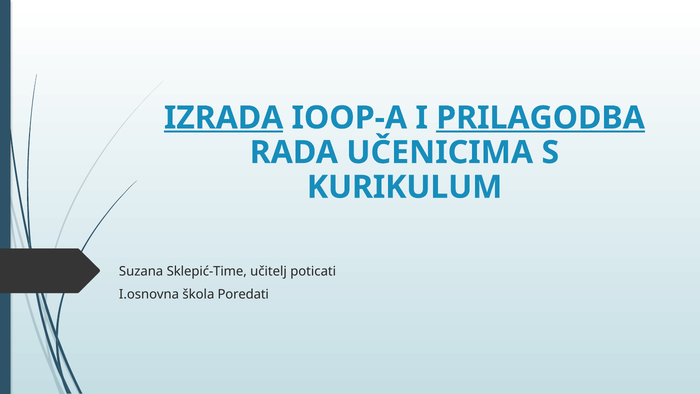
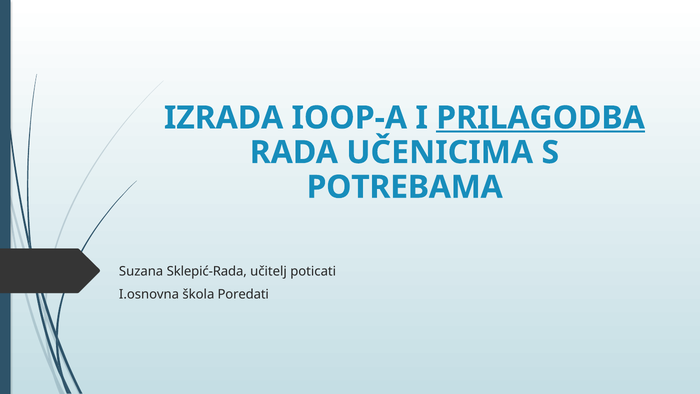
IZRADA underline: present -> none
KURIKULUM: KURIKULUM -> POTREBAMA
Sklepić-Time: Sklepić-Time -> Sklepić-Rada
